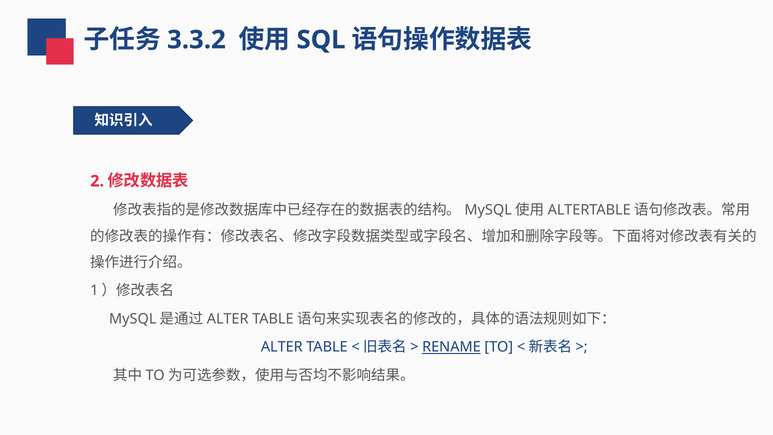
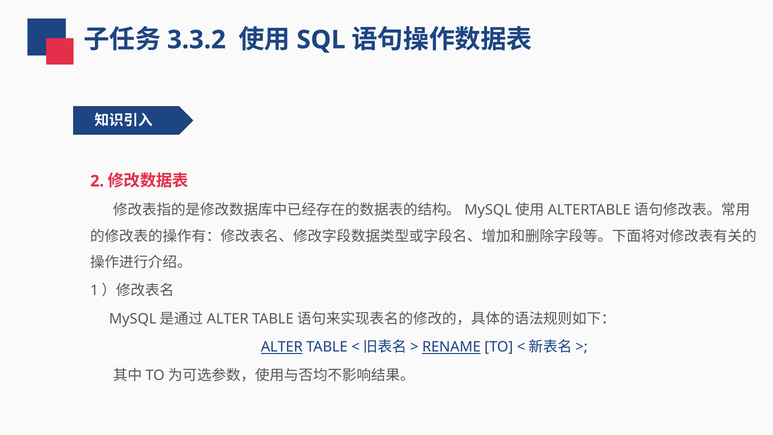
ALTER underline: none -> present
